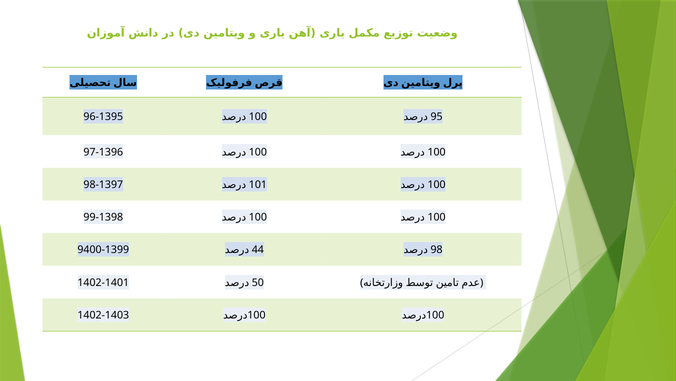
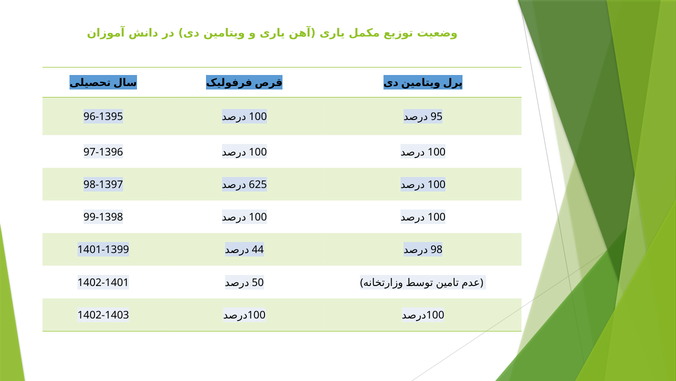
101: 101 -> 625
9400-1399: 9400-1399 -> 1401-1399
